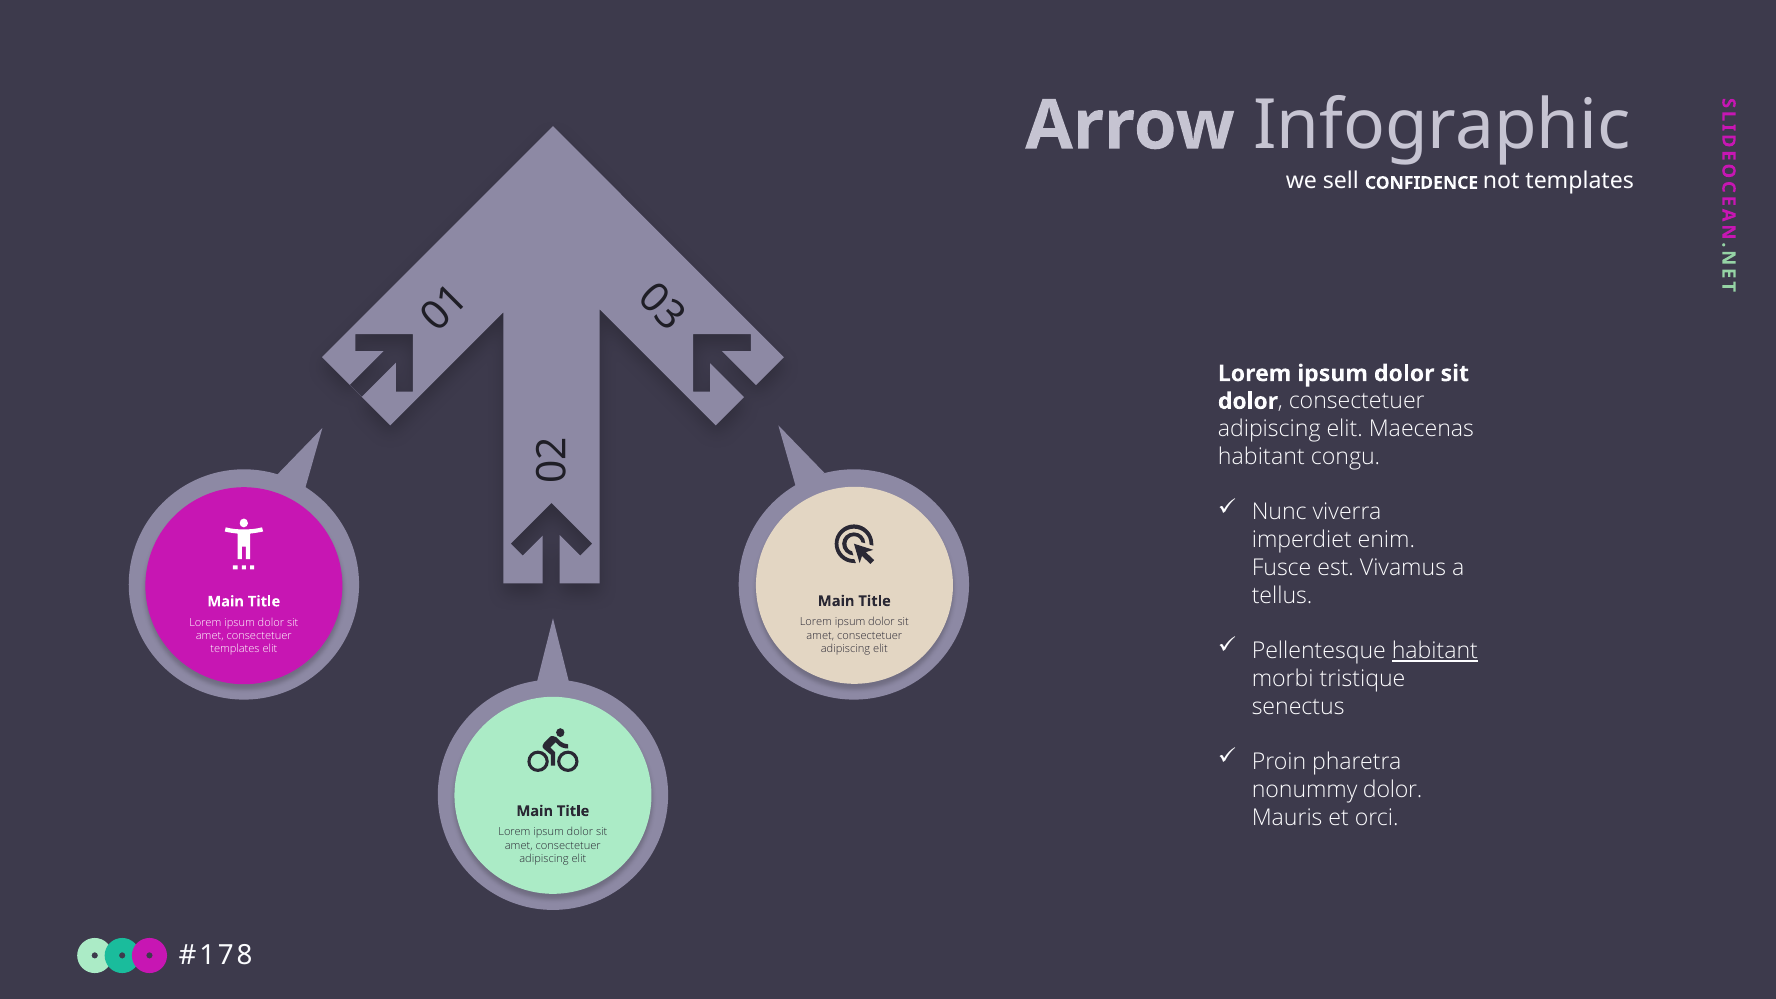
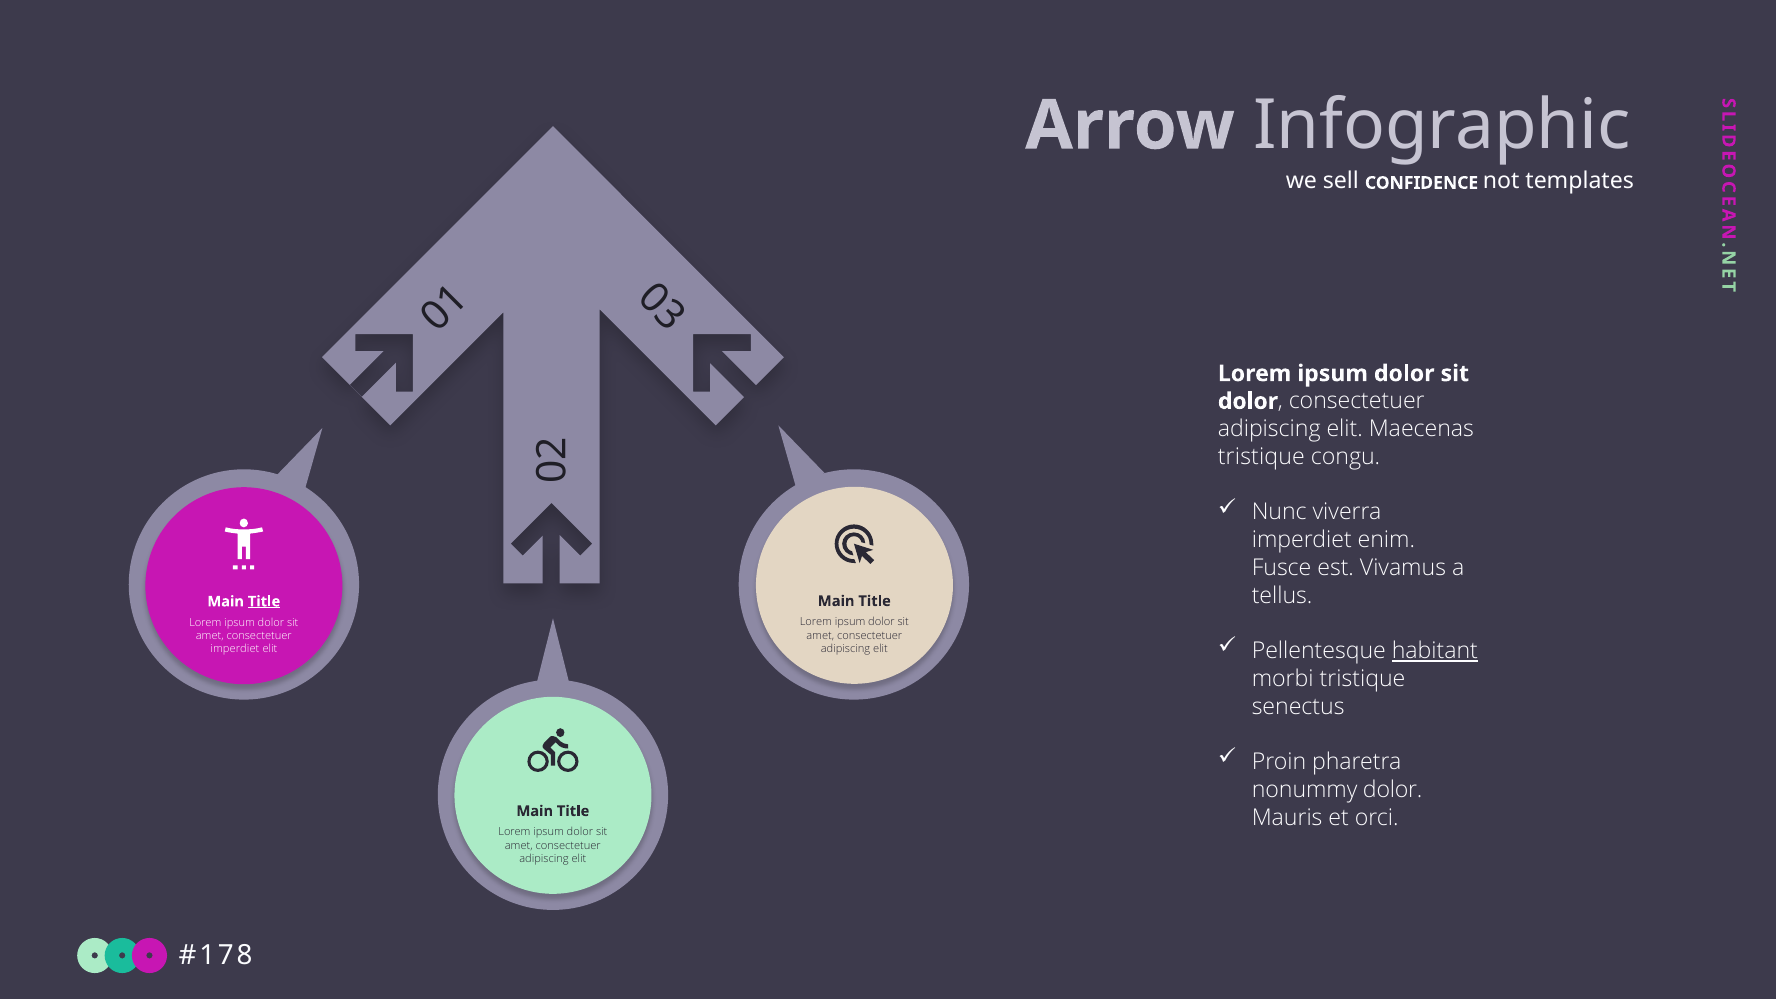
habitant at (1261, 457): habitant -> tristique
Title at (264, 602) underline: none -> present
templates at (235, 649): templates -> imperdiet
